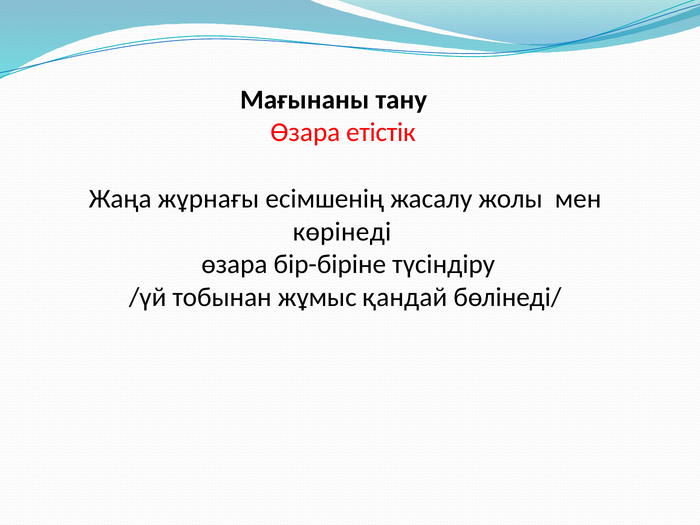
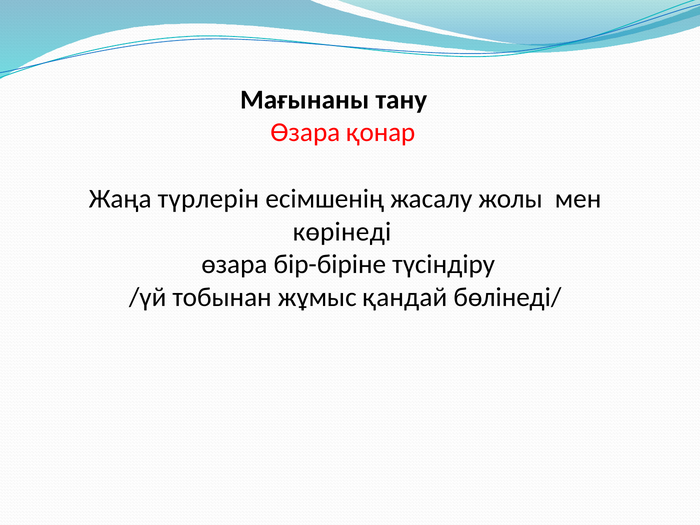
етістік: етістік -> қонар
жұрнағы: жұрнағы -> түрлерін
